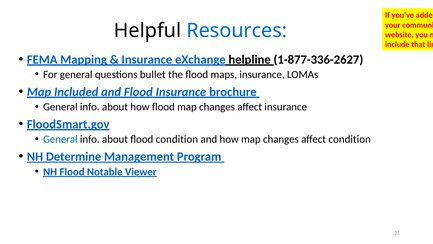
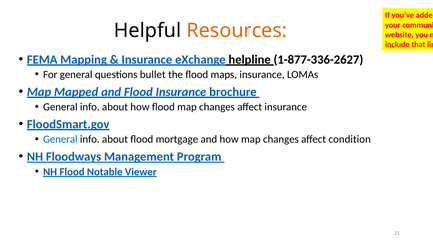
Resources colour: blue -> orange
Included: Included -> Mapped
flood condition: condition -> mortgage
Determine: Determine -> Floodways
